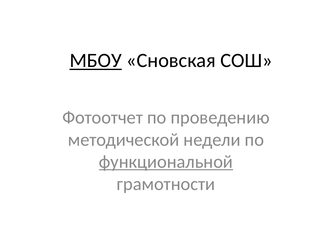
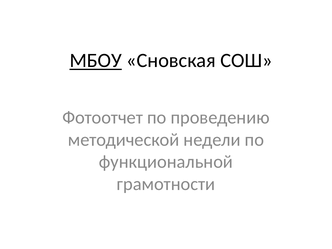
функциональной underline: present -> none
